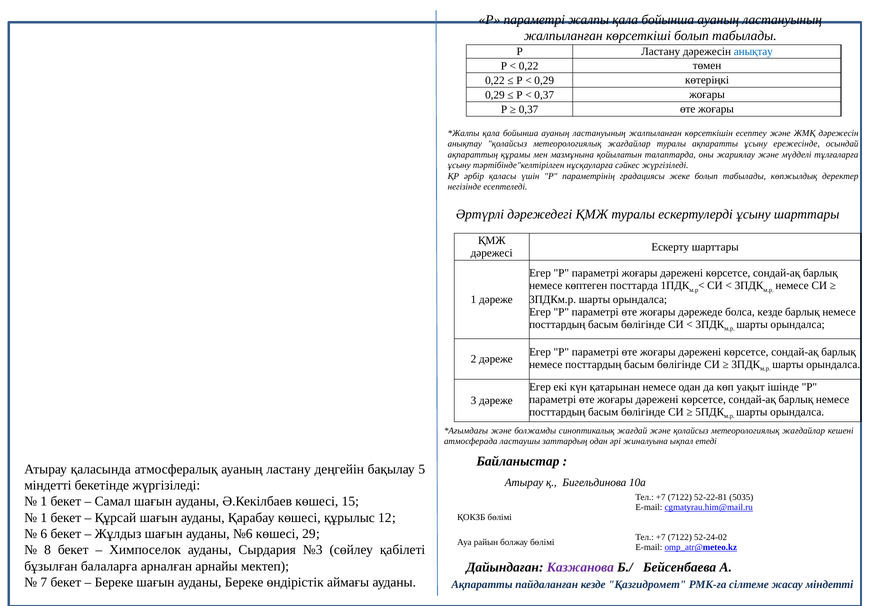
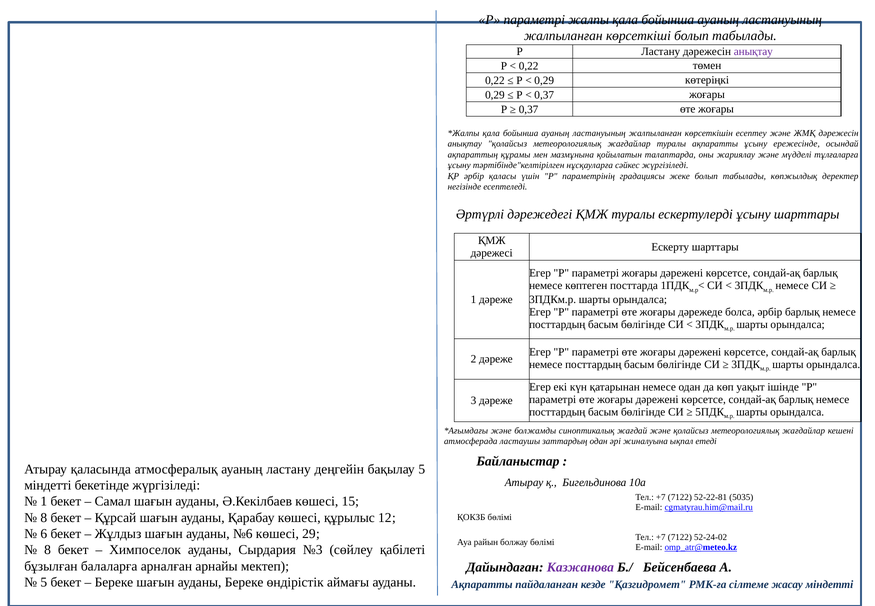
анықтау at (753, 52) colour: blue -> purple
болса кезде: кезде -> әрбір
1 at (44, 517): 1 -> 8
7 at (44, 582): 7 -> 5
